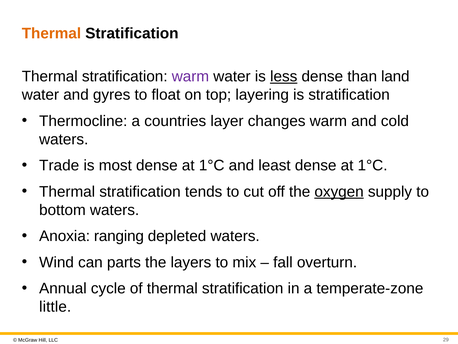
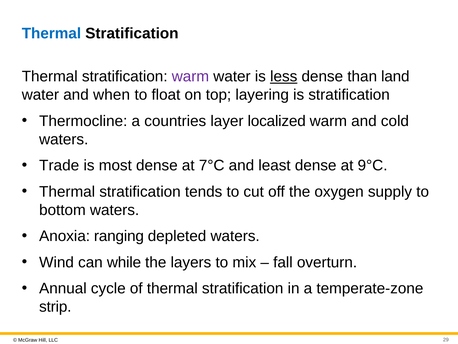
Thermal at (51, 33) colour: orange -> blue
gyres: gyres -> when
changes: changes -> localized
most dense at 1°C: 1°C -> 7°C
least dense at 1°C: 1°C -> 9°C
oxygen underline: present -> none
parts: parts -> while
little: little -> strip
